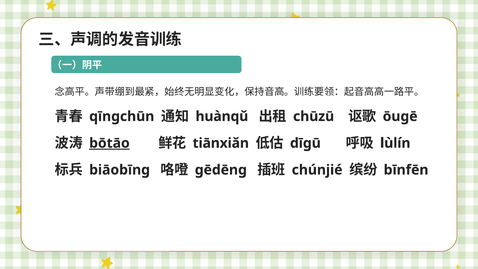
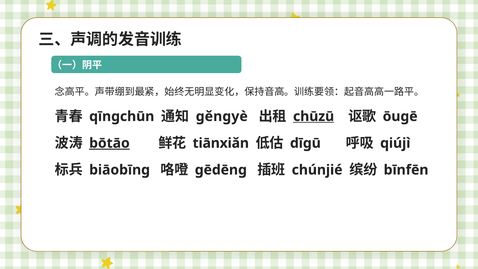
huànqǔ: huànqǔ -> ɡěnɡyè
chūzū underline: none -> present
lùlín: lùlín -> qiújì
